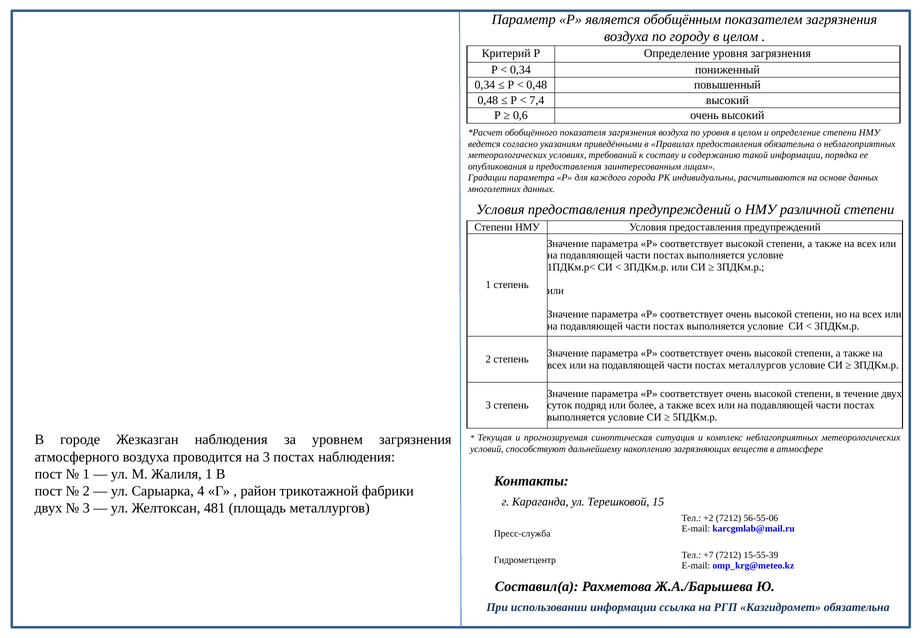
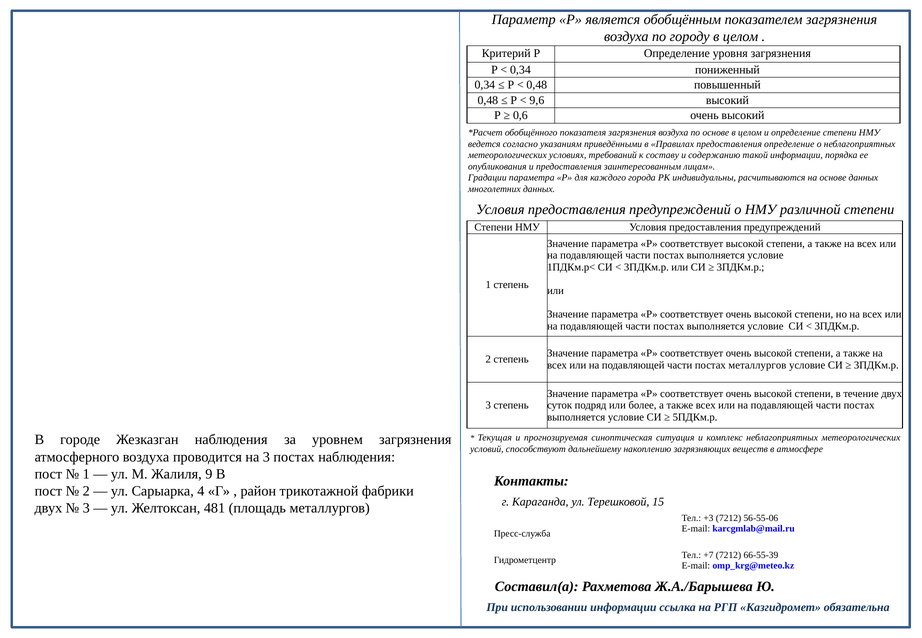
7,4: 7,4 -> 9,6
по уровня: уровня -> основе
предоставления обязательна: обязательна -> определение
Жалиля 1: 1 -> 9
+2: +2 -> +3
15-55-39: 15-55-39 -> 66-55-39
